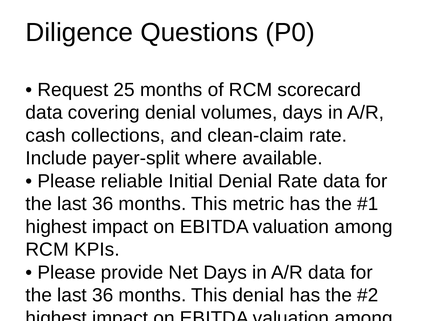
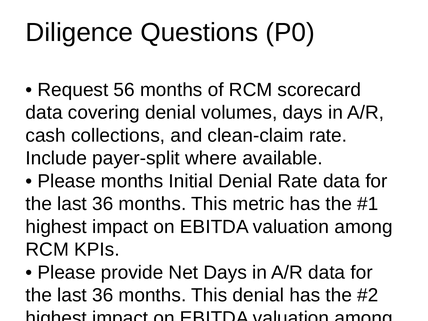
25: 25 -> 56
Please reliable: reliable -> months
